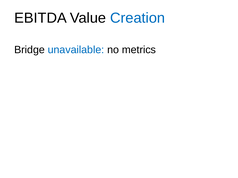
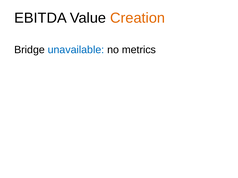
Creation colour: blue -> orange
